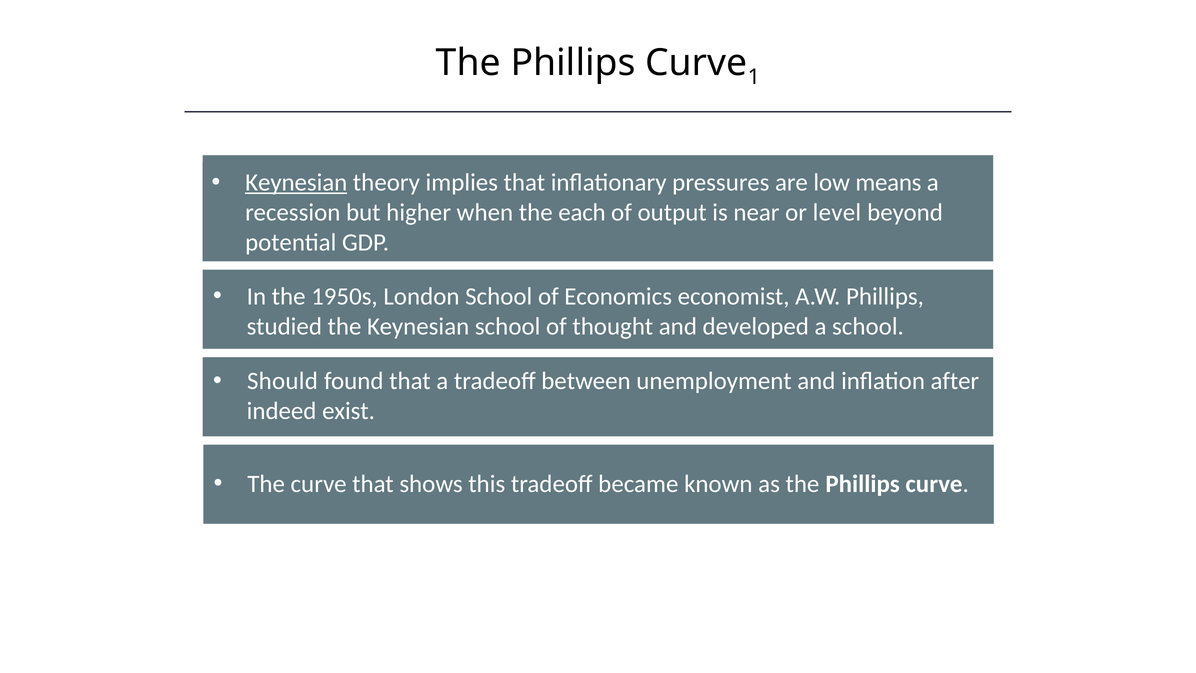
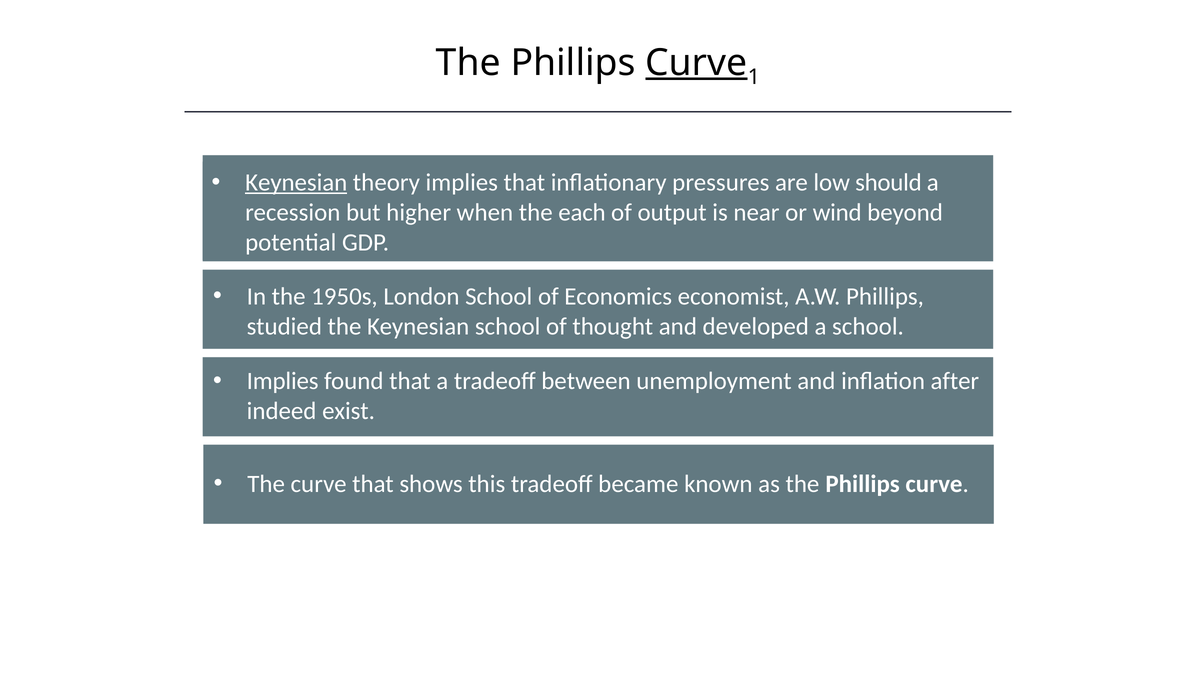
Curve at (696, 63) underline: none -> present
means: means -> should
level: level -> wind
Should at (282, 381): Should -> Implies
